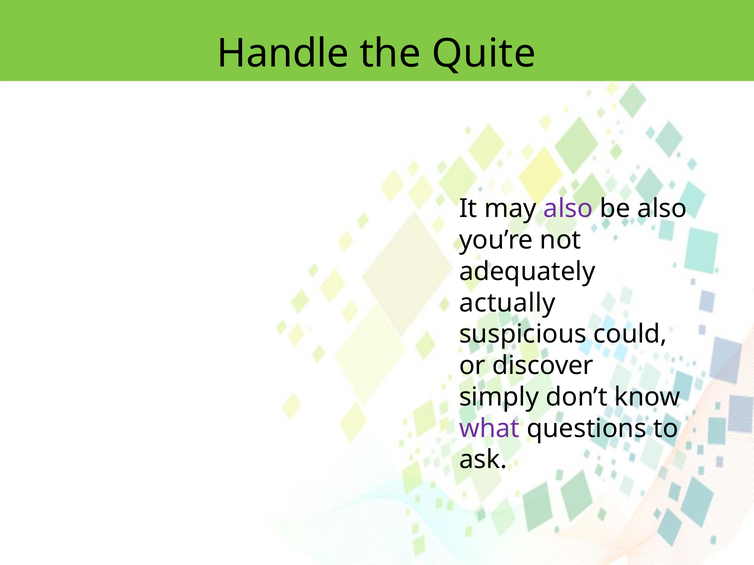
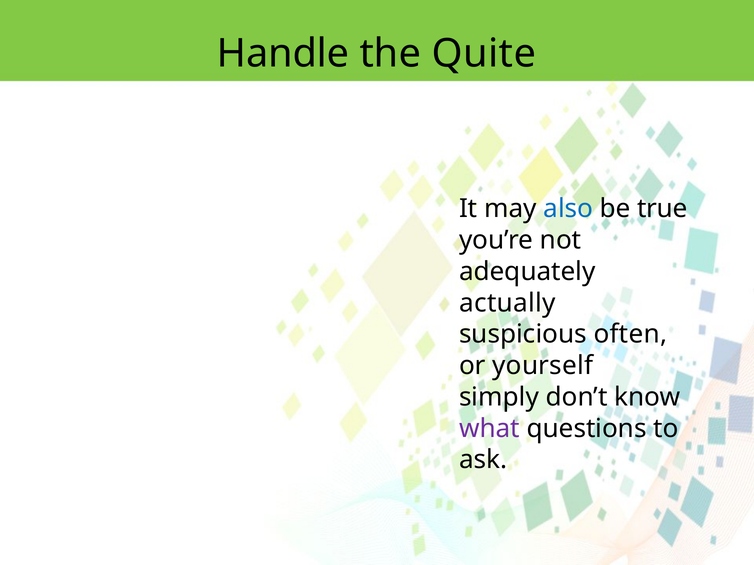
also at (568, 209) colour: purple -> blue
be also: also -> true
could: could -> often
discover: discover -> yourself
